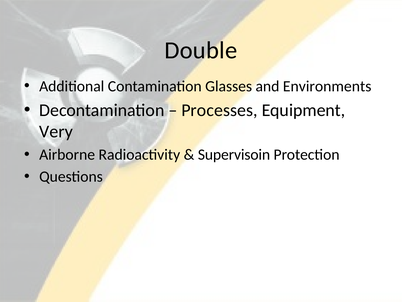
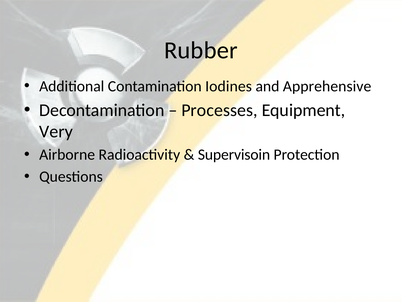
Double: Double -> Rubber
Glasses: Glasses -> Iodines
Environments: Environments -> Apprehensive
